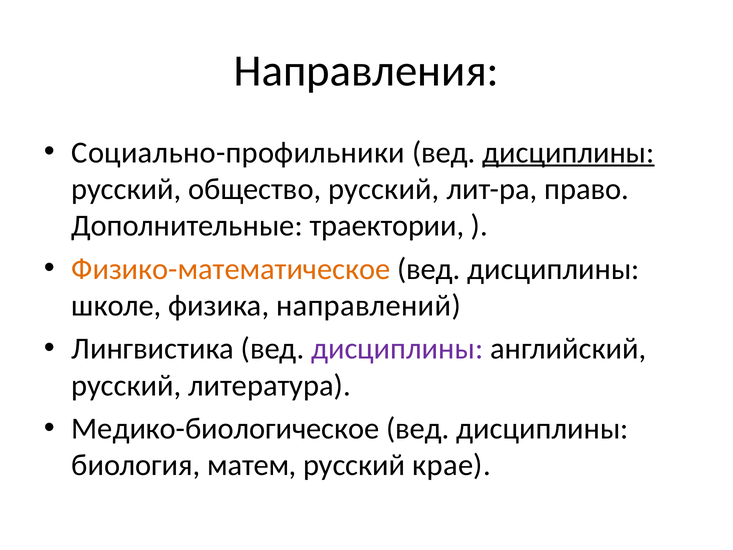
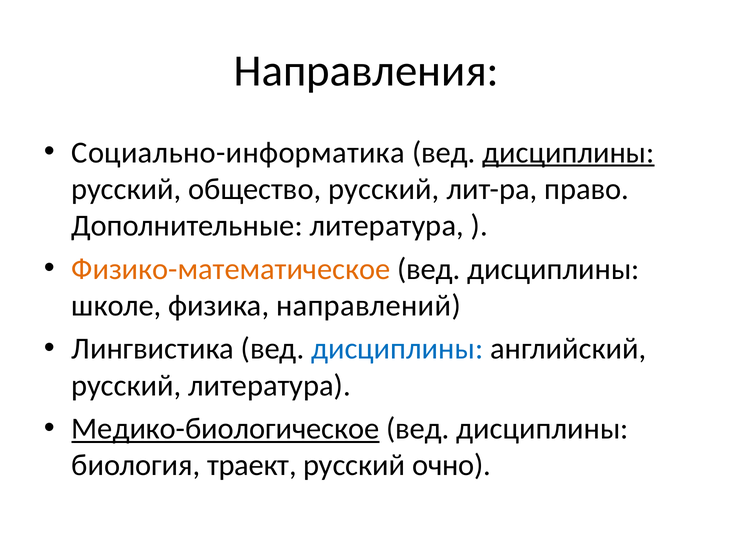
Социально-профильники: Социально-профильники -> Социально-информатика
Дополнительные траектории: траектории -> литература
дисциплины at (397, 349) colour: purple -> blue
Медико-биологическое underline: none -> present
матем: матем -> траект
крае: крае -> очно
